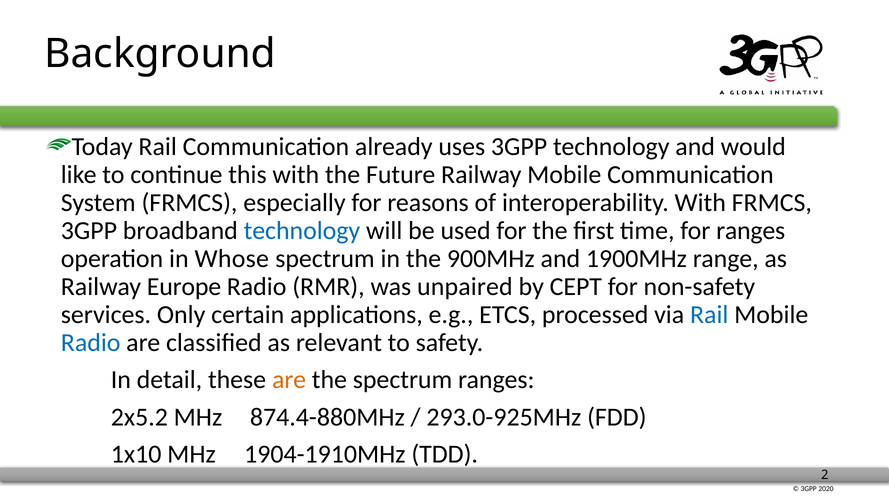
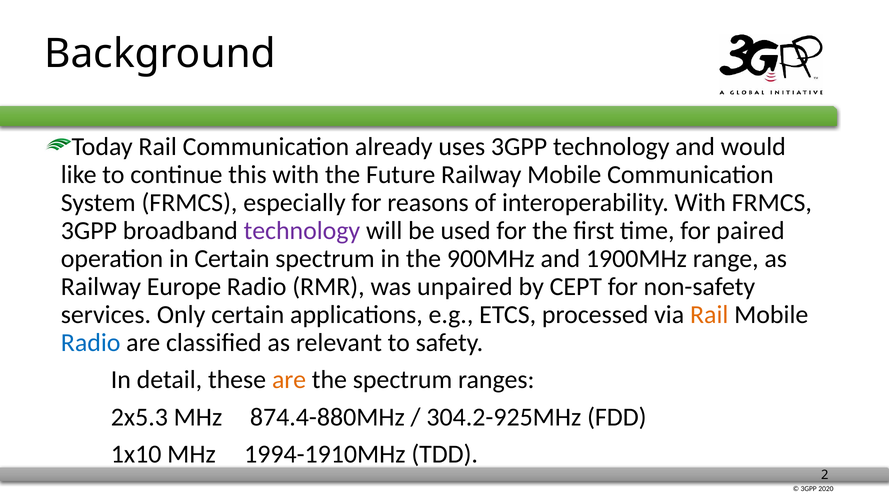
technology at (302, 230) colour: blue -> purple
for ranges: ranges -> paired
in Whose: Whose -> Certain
Rail at (709, 315) colour: blue -> orange
2x5.2: 2x5.2 -> 2x5.3
293.0-925MHz: 293.0-925MHz -> 304.2-925MHz
1904-1910MHz: 1904-1910MHz -> 1994-1910MHz
